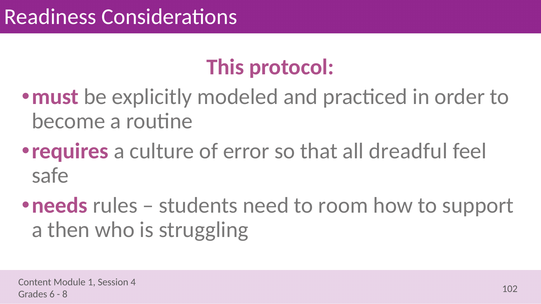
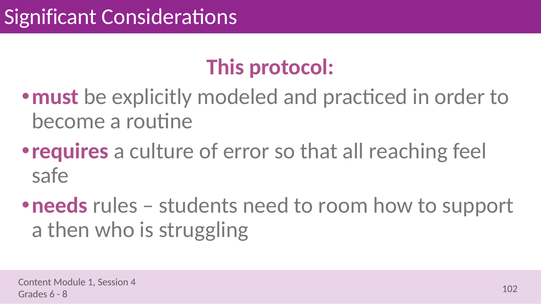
Readiness: Readiness -> Significant
dreadful: dreadful -> reaching
